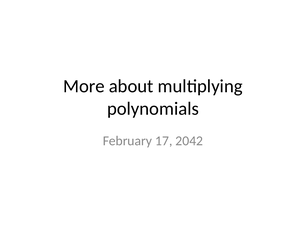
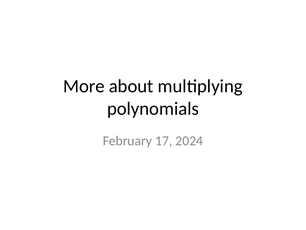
2042: 2042 -> 2024
